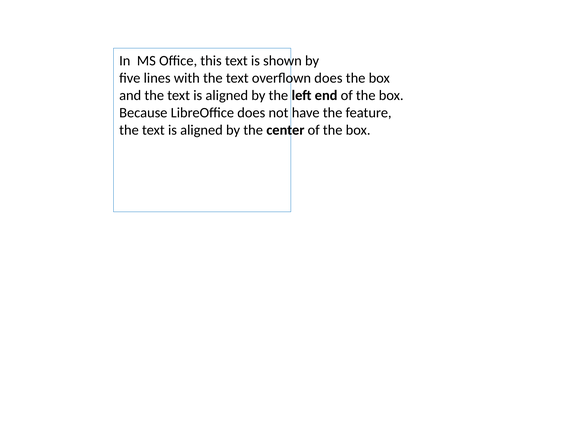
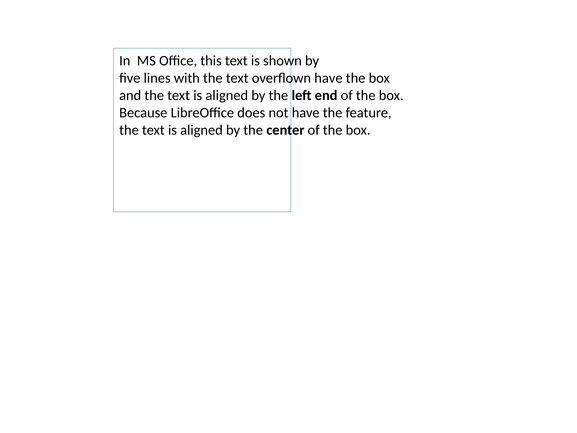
overflown does: does -> have
